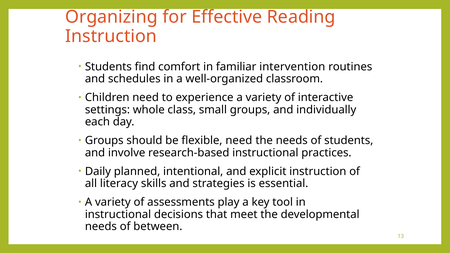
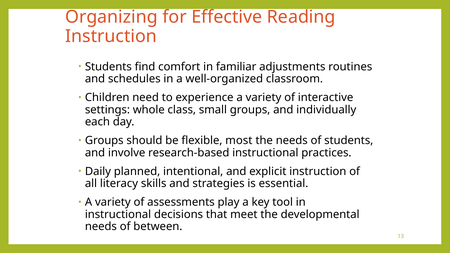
intervention: intervention -> adjustments
flexible need: need -> most
